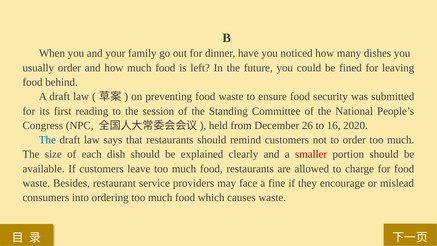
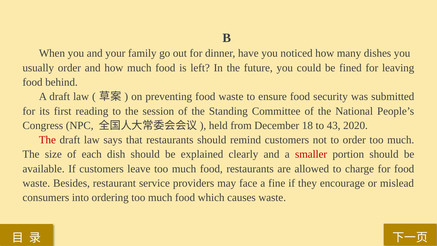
26: 26 -> 18
16: 16 -> 43
The at (47, 140) colour: blue -> red
